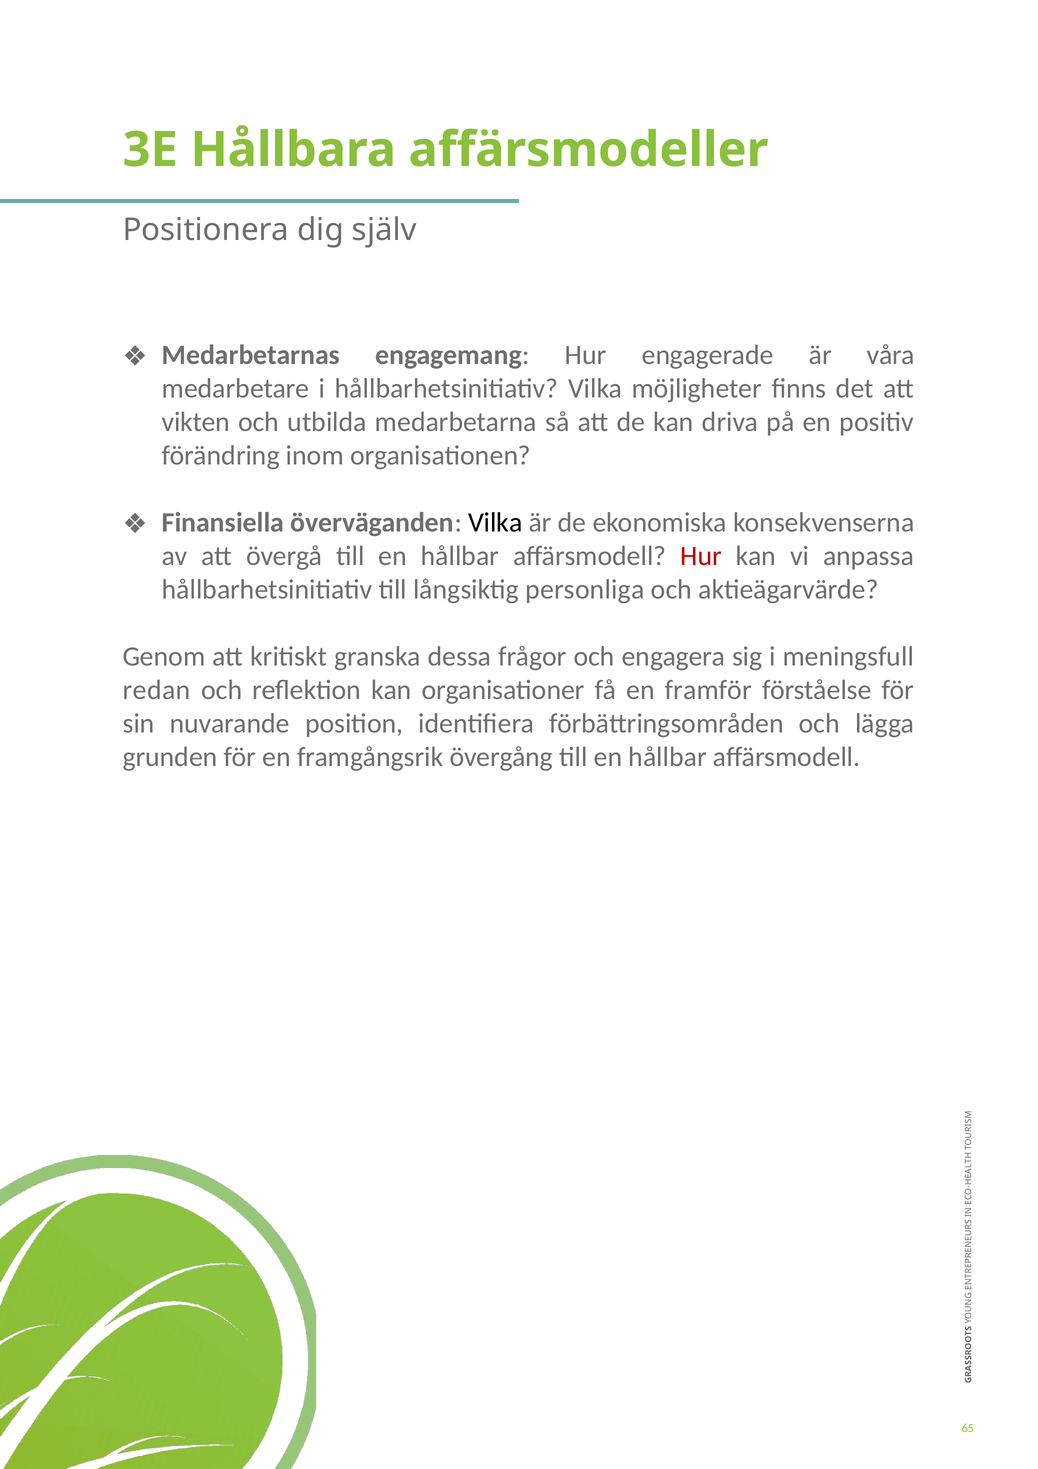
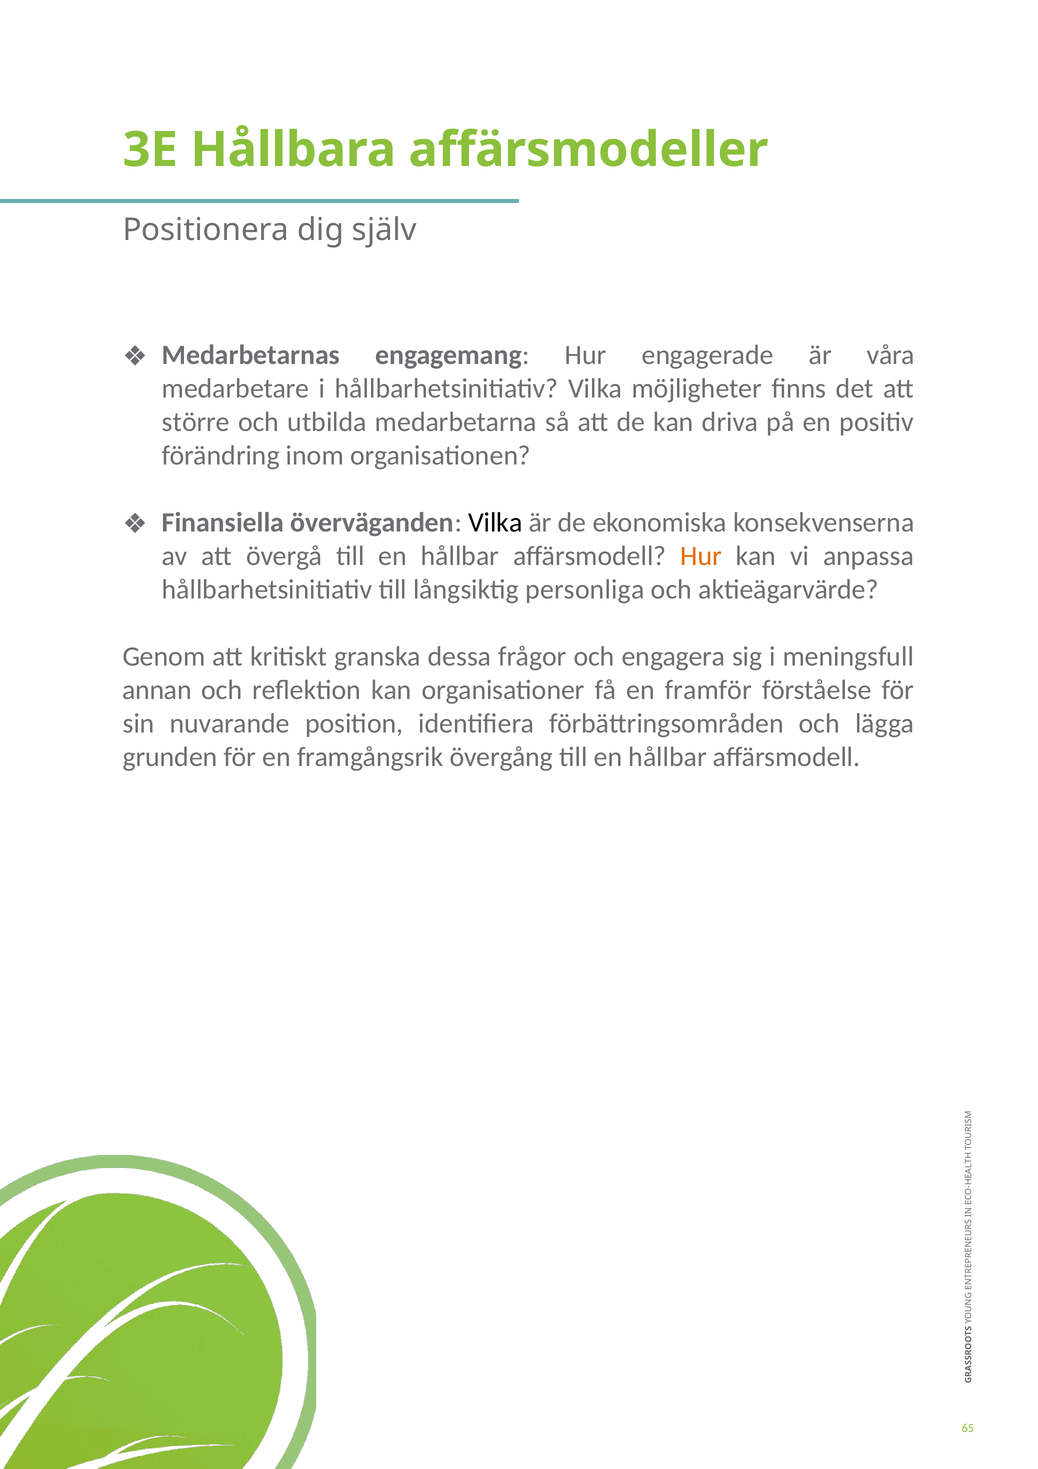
vikten: vikten -> större
Hur at (701, 556) colour: red -> orange
redan: redan -> annan
